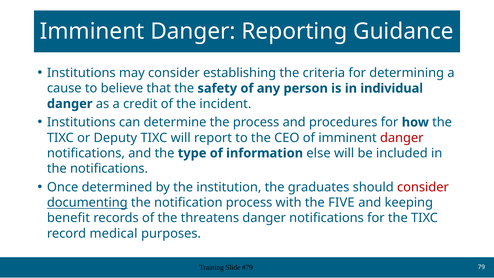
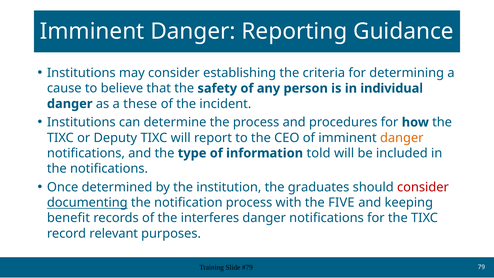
credit: credit -> these
danger at (402, 138) colour: red -> orange
else: else -> told
threatens: threatens -> interferes
medical: medical -> relevant
